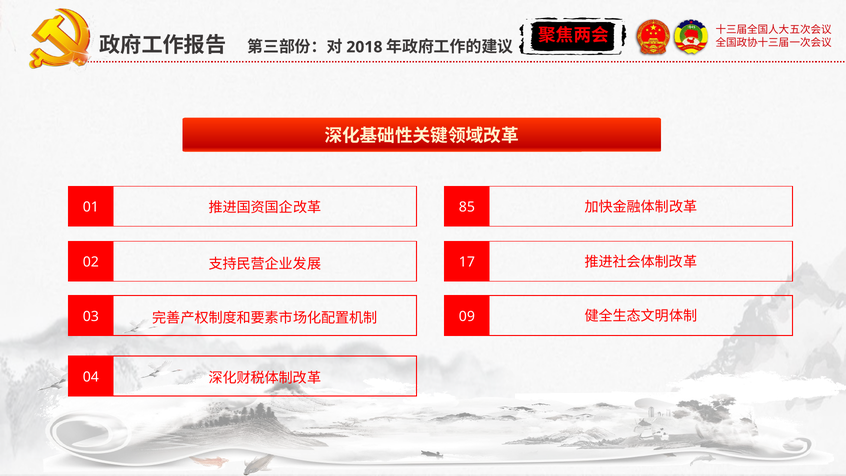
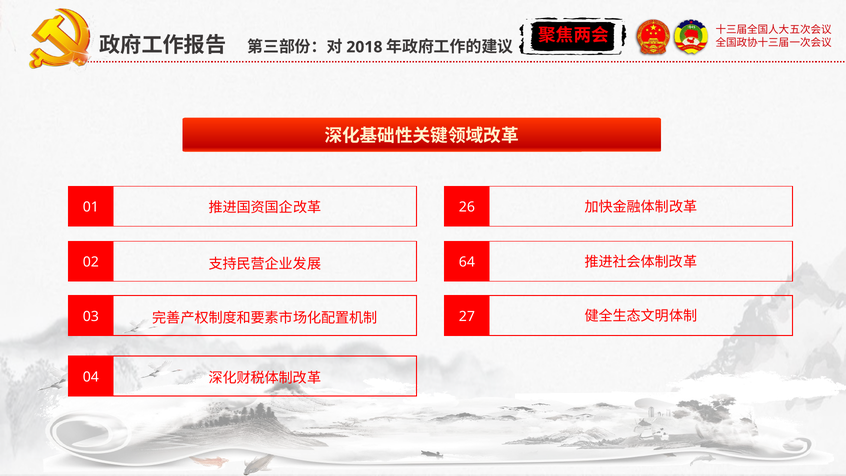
85: 85 -> 26
17: 17 -> 64
09: 09 -> 27
